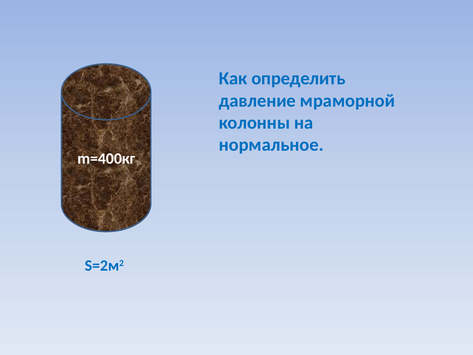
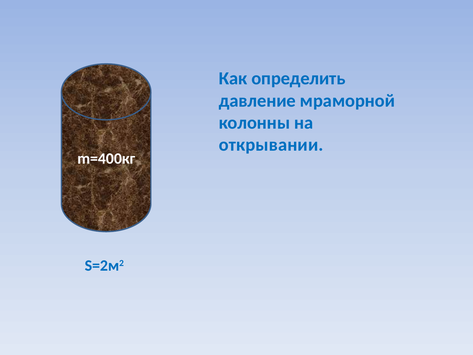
нормальное: нормальное -> открывании
